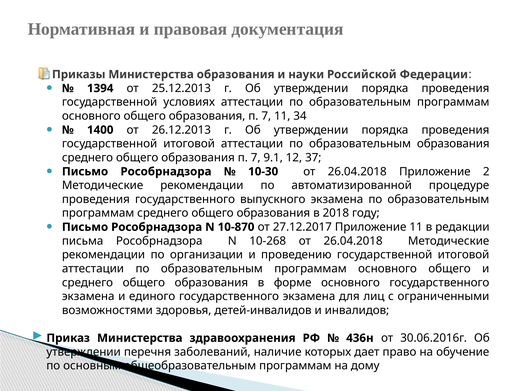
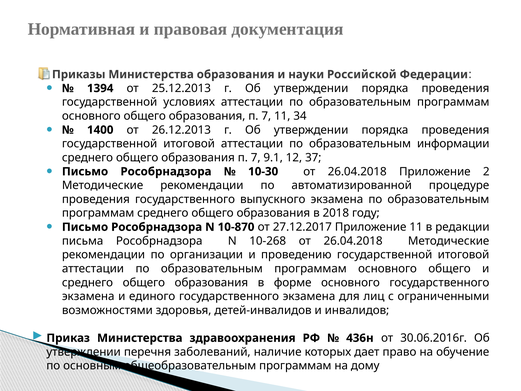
образовательным образования: образования -> информации
